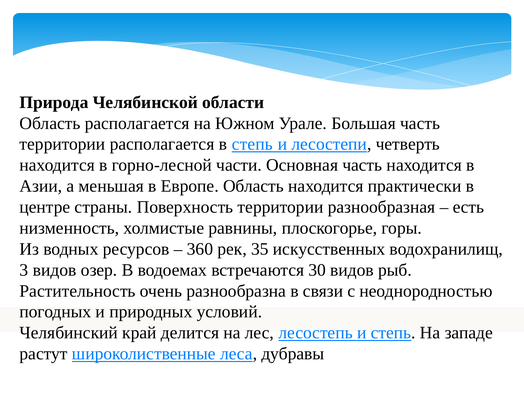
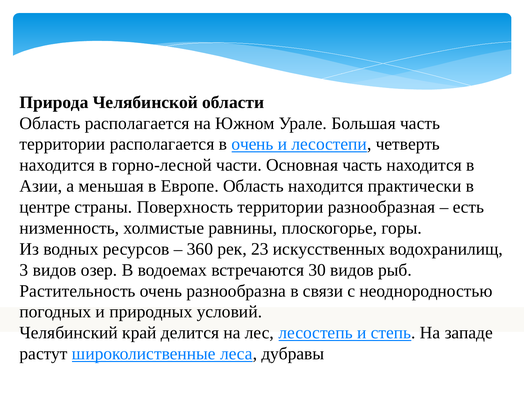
в степь: степь -> очень
35: 35 -> 23
